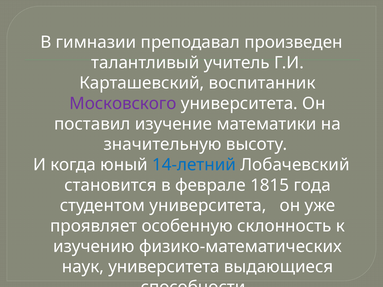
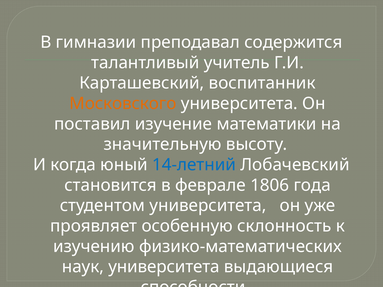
произведен: произведен -> содержится
Московского colour: purple -> orange
1815: 1815 -> 1806
